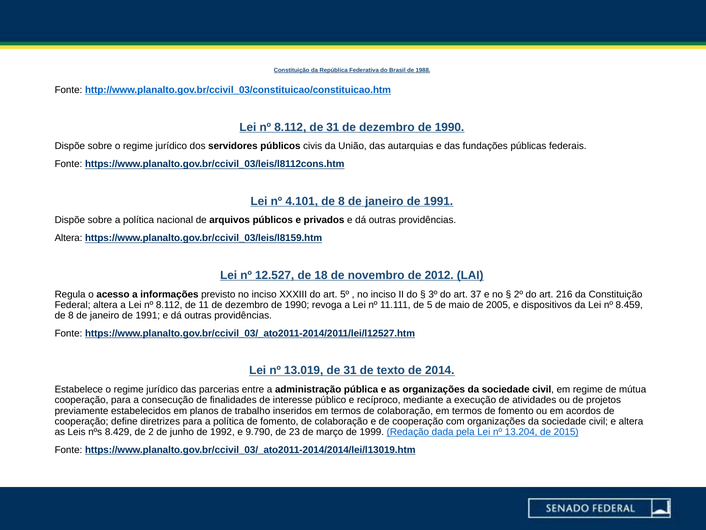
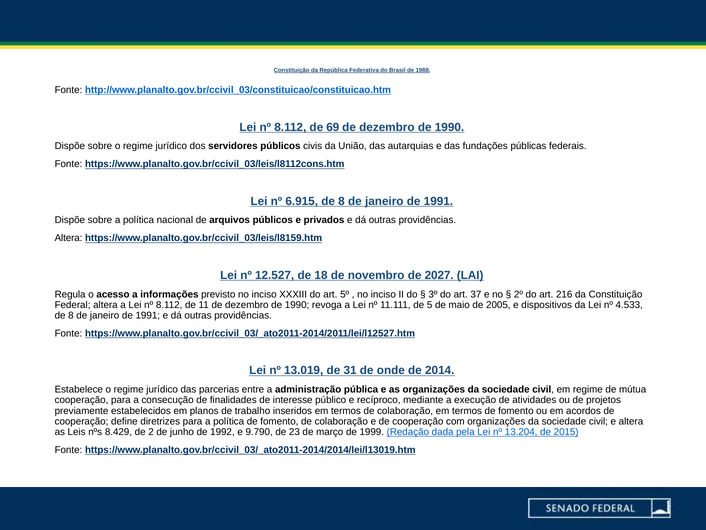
8.112 de 31: 31 -> 69
4.101: 4.101 -> 6.915
2012: 2012 -> 2027
8.459: 8.459 -> 4.533
texto: texto -> onde
